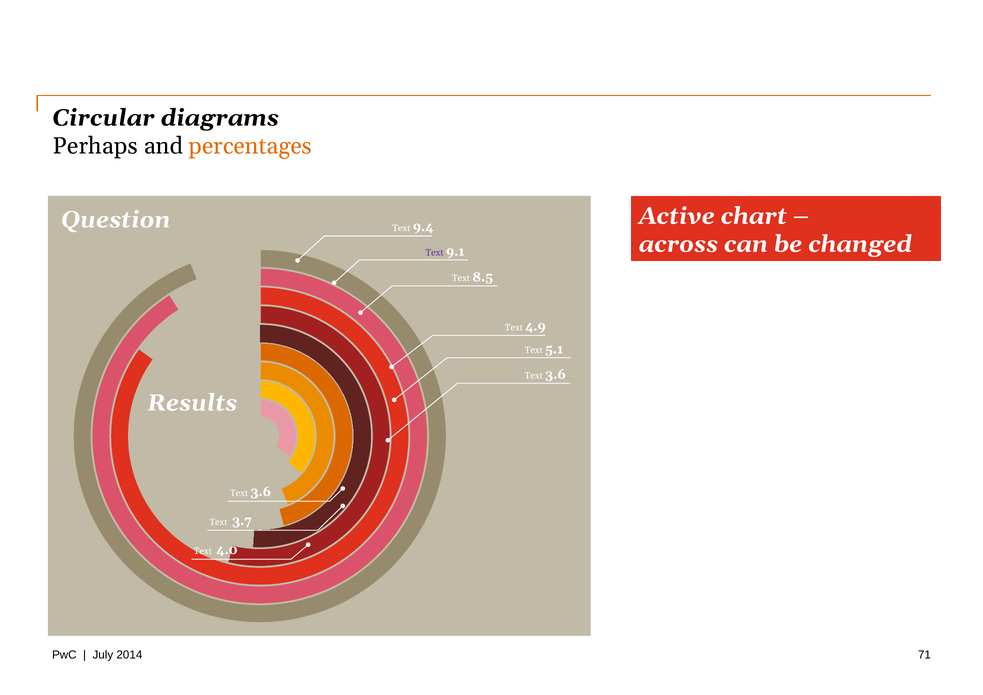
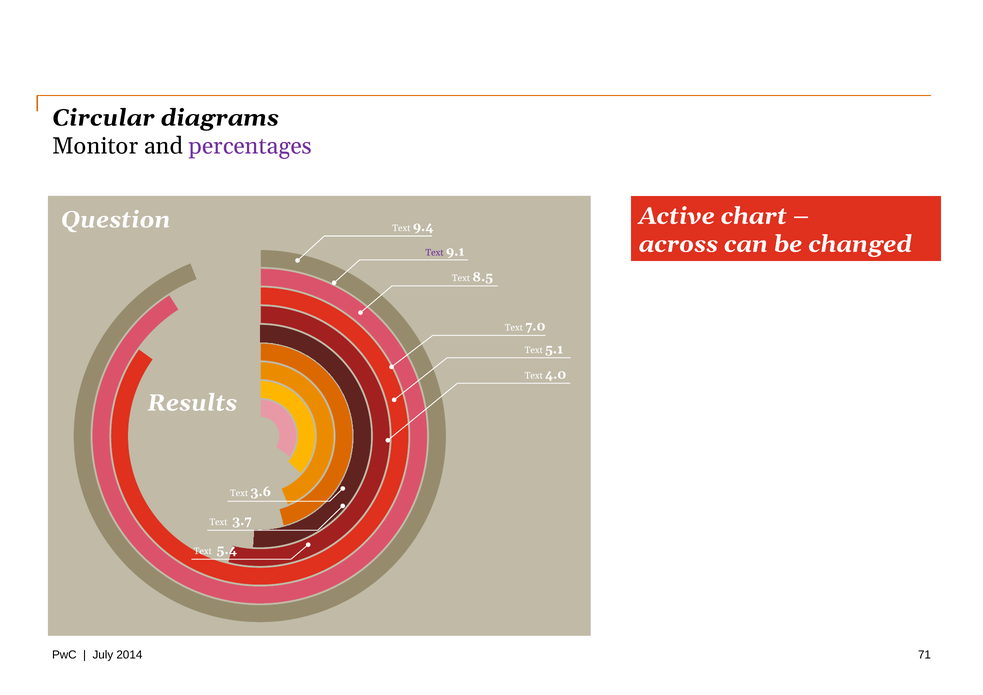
Perhaps: Perhaps -> Monitor
percentages colour: orange -> purple
4.9: 4.9 -> 7.0
3.6 at (556, 375): 3.6 -> 4.0
4.0: 4.0 -> 5.4
